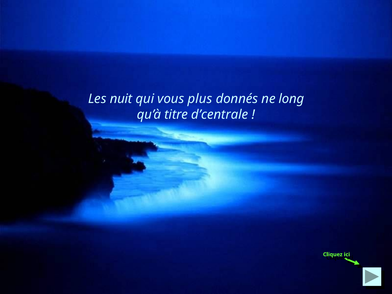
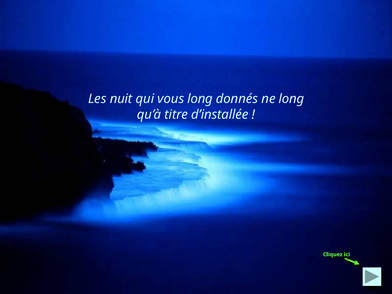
vous plus: plus -> long
d’centrale: d’centrale -> d’installée
